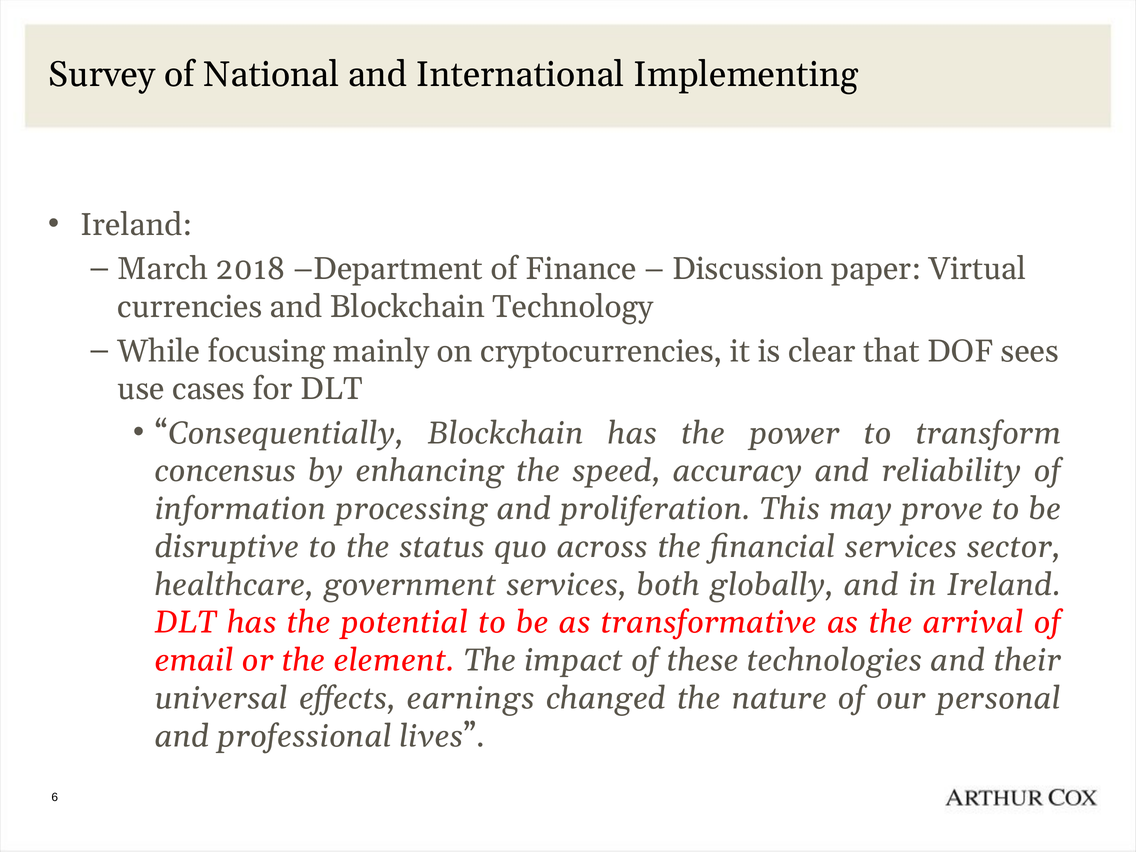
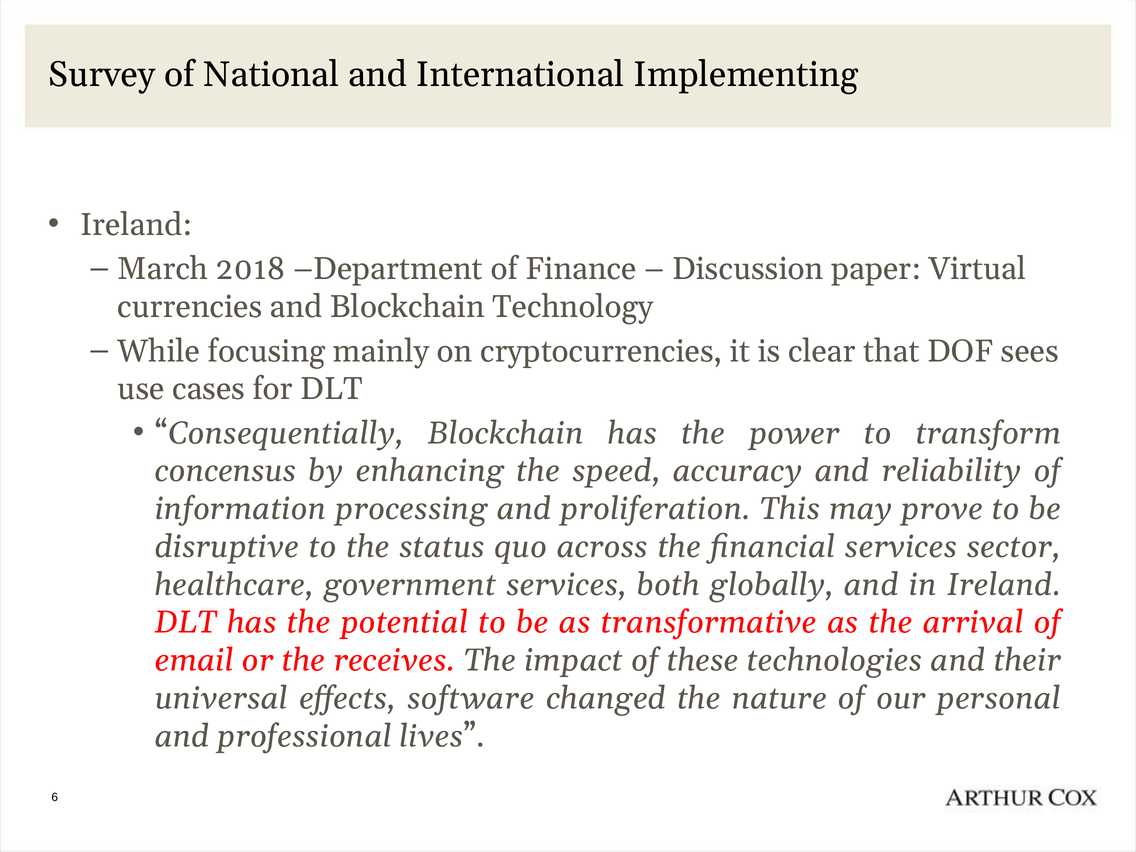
element: element -> receives
earnings: earnings -> software
